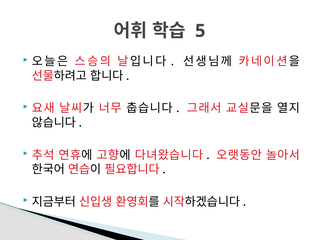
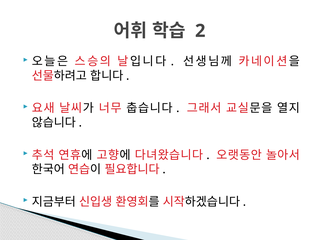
5: 5 -> 2
